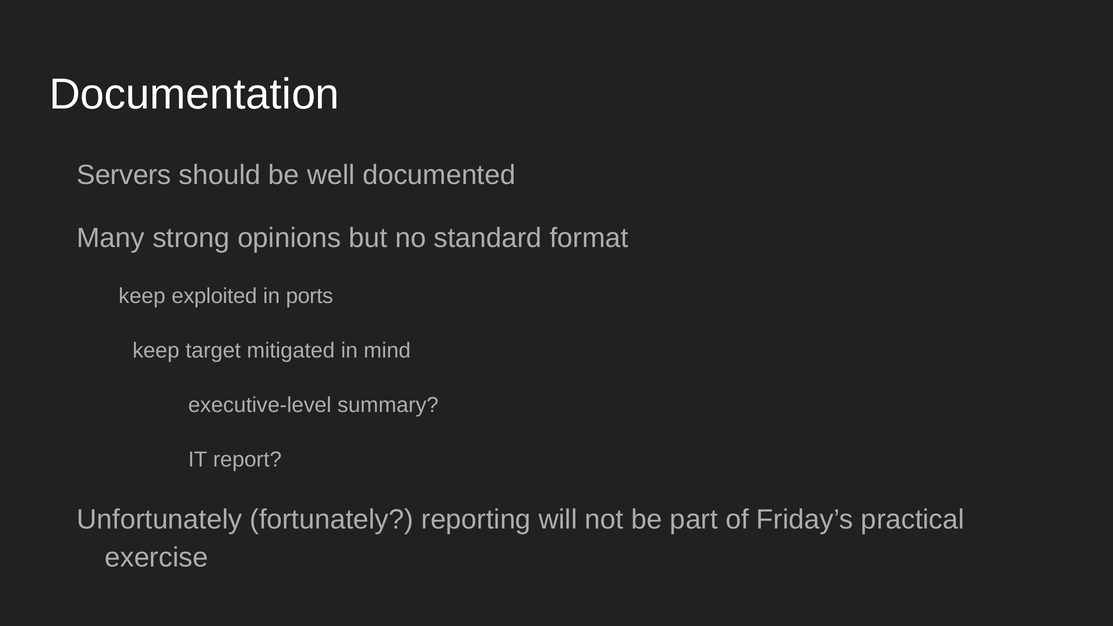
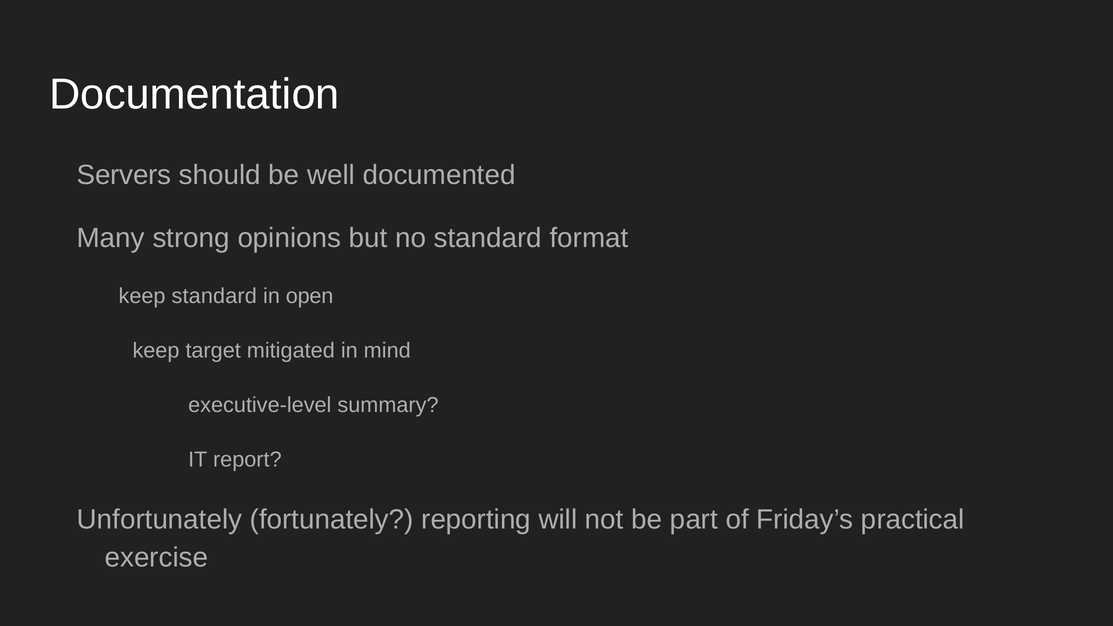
keep exploited: exploited -> standard
ports: ports -> open
